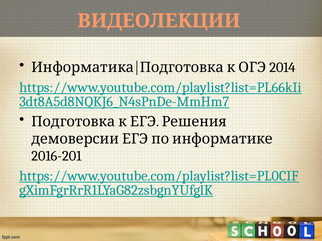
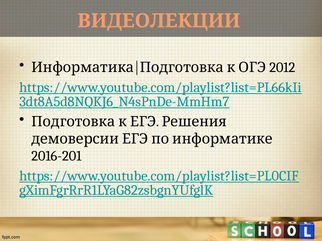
2014: 2014 -> 2012
